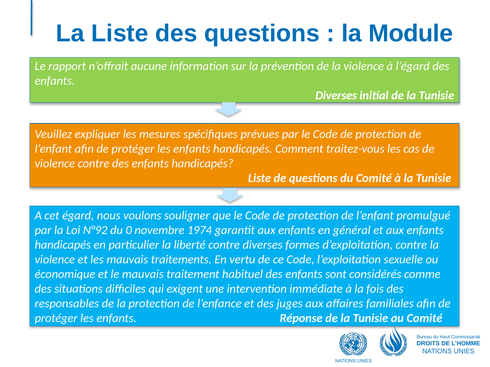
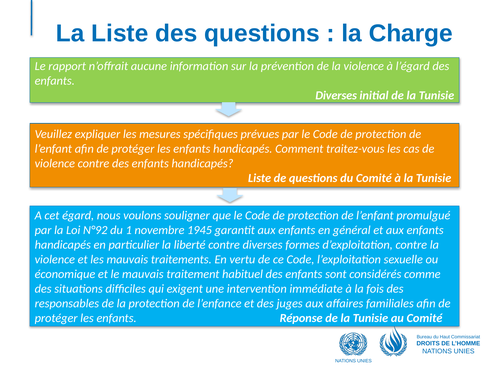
Module: Module -> Charge
0: 0 -> 1
1974: 1974 -> 1945
